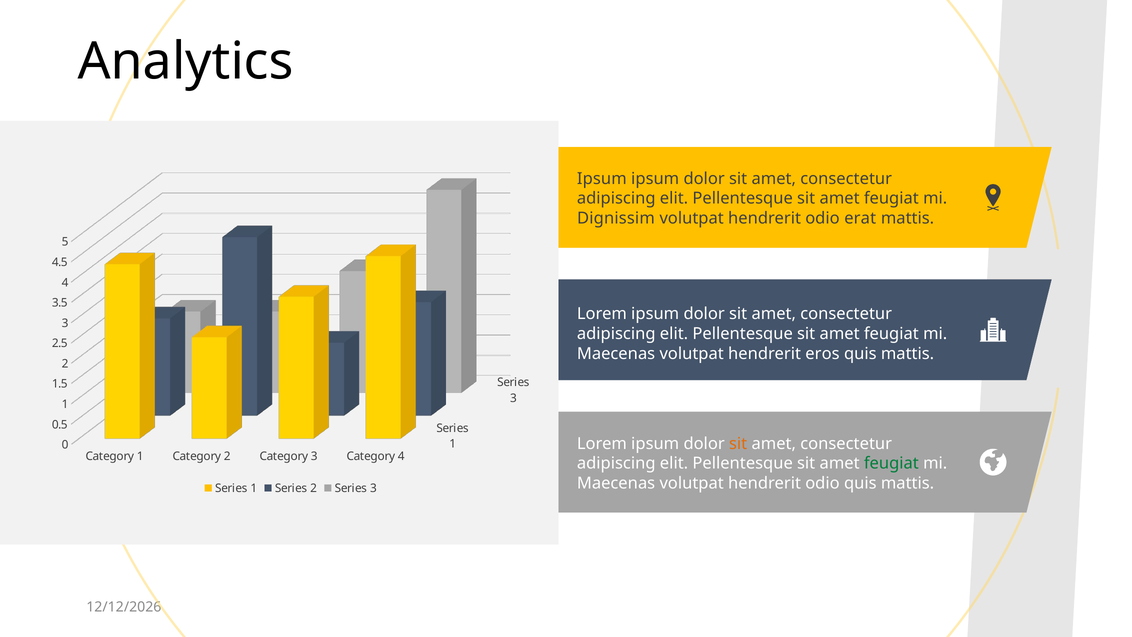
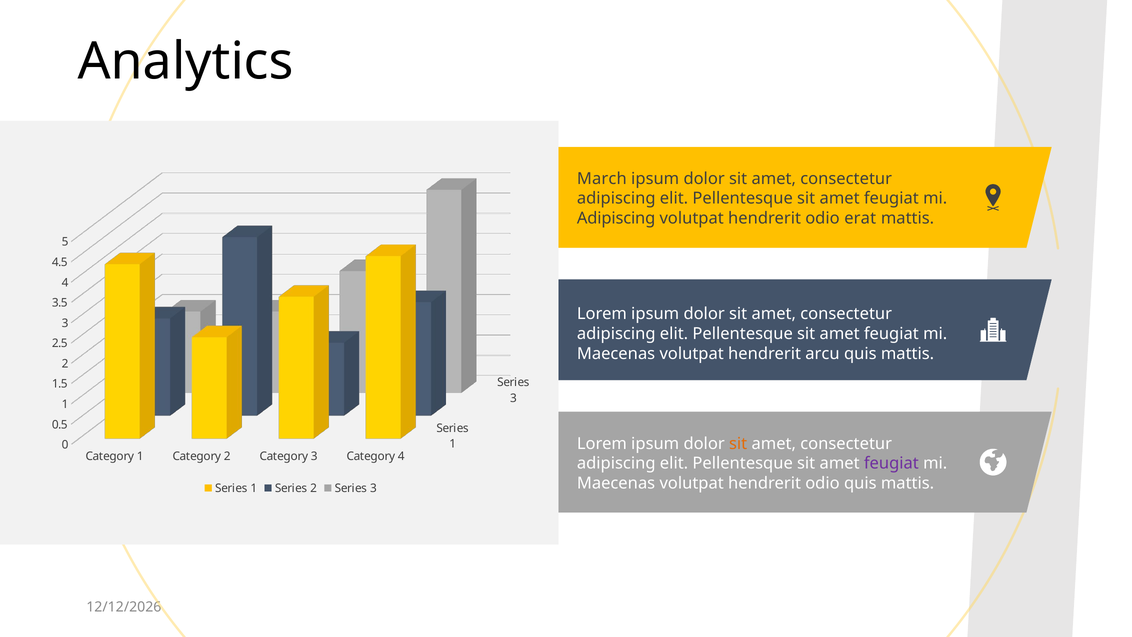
Ipsum at (602, 179): Ipsum -> March
Dignissim at (616, 218): Dignissim -> Adipiscing
eros: eros -> arcu
feugiat at (891, 463) colour: green -> purple
